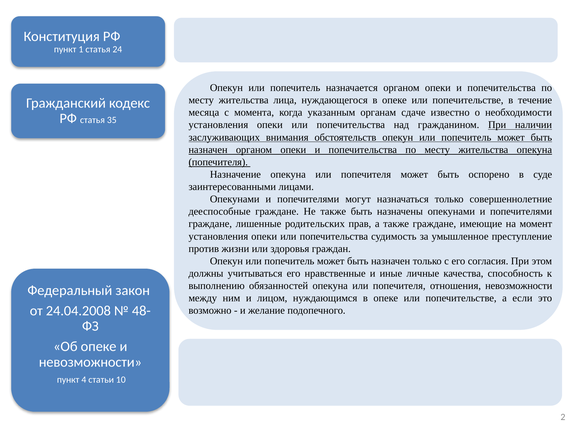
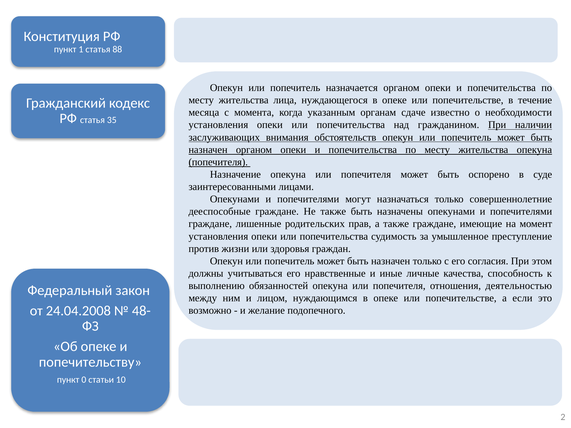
24: 24 -> 88
отношения невозможности: невозможности -> деятельностью
невозможности at (90, 362): невозможности -> попечительству
4: 4 -> 0
